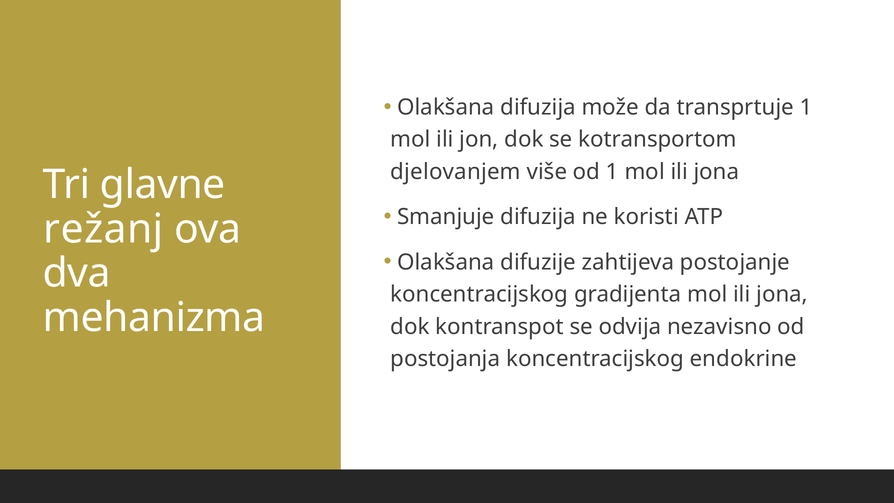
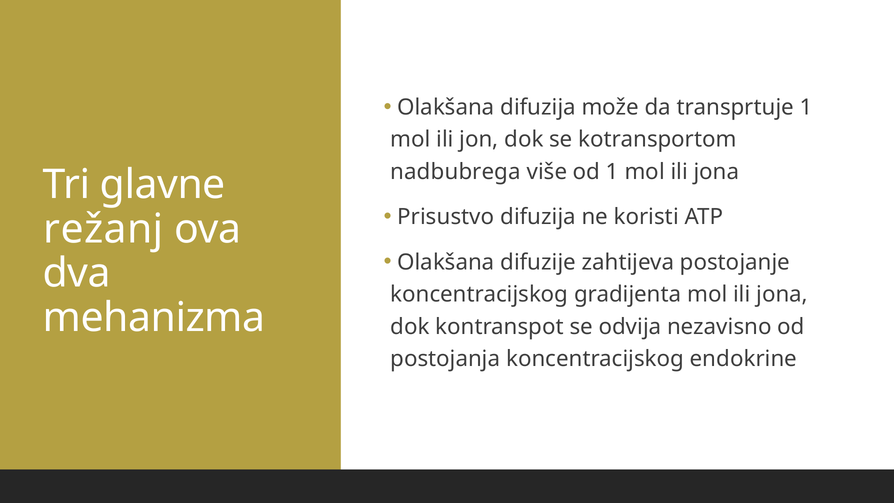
djelovanjem: djelovanjem -> nadbubrega
Smanjuje: Smanjuje -> Prisustvo
